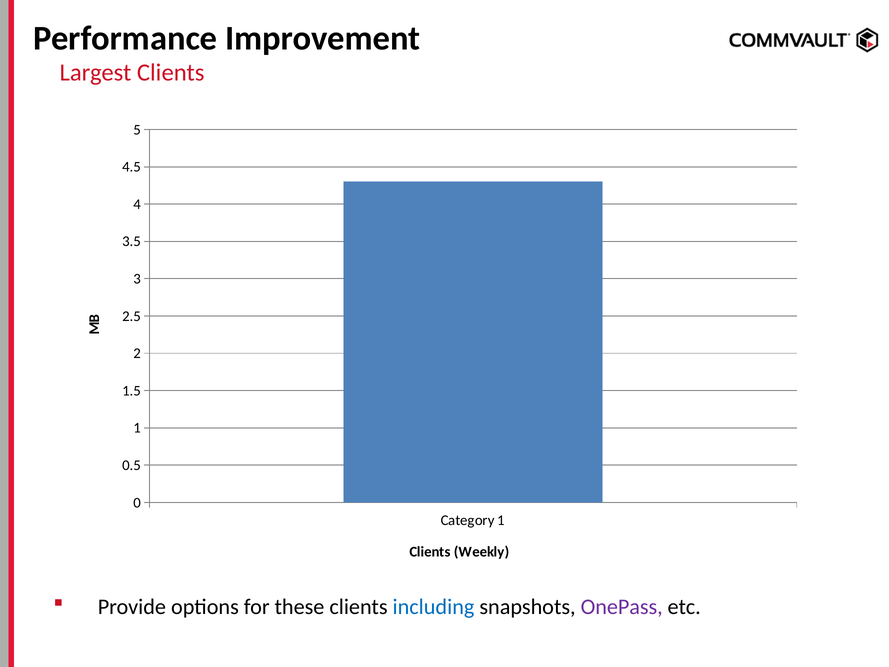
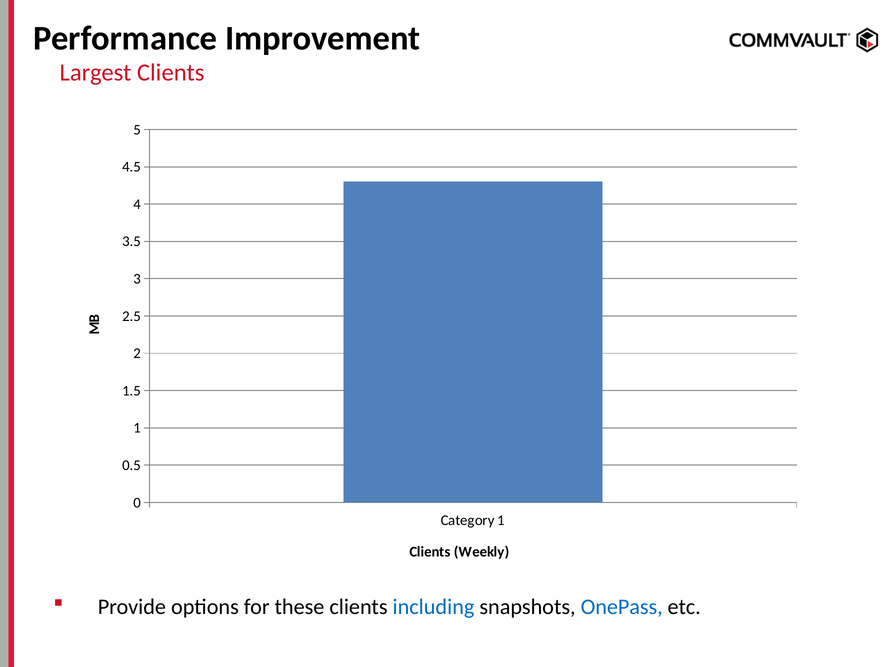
OnePass colour: purple -> blue
